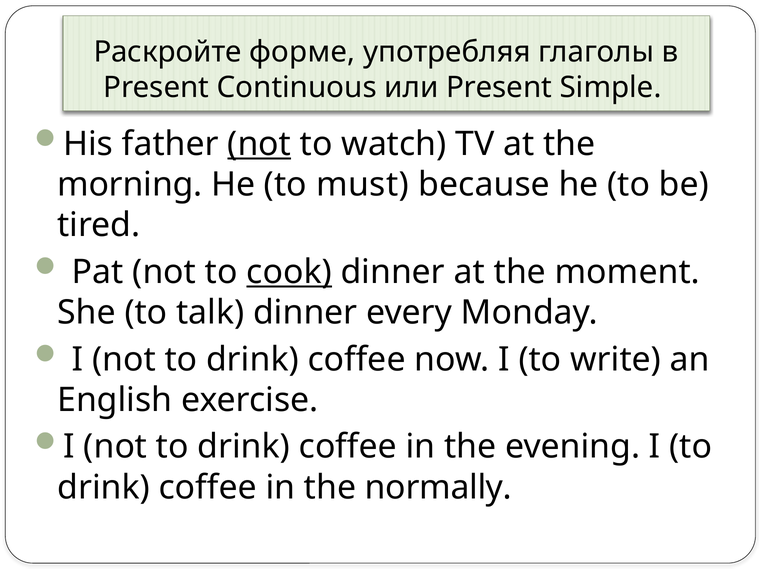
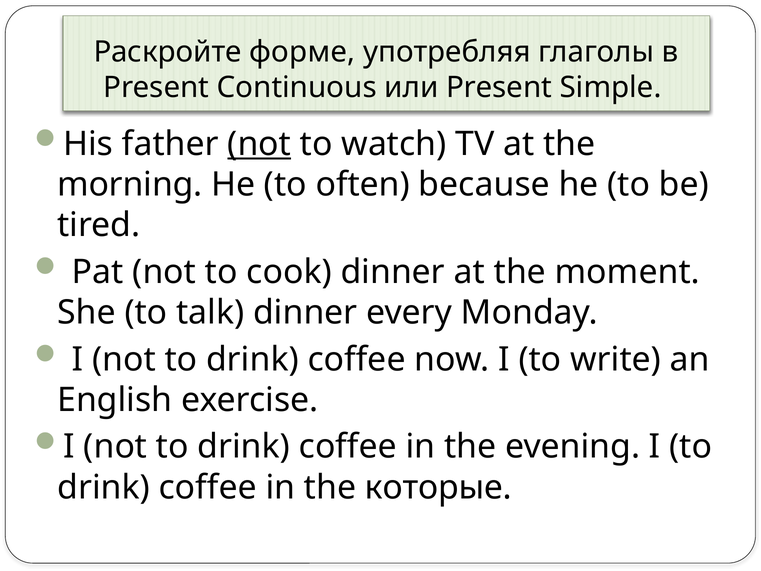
must: must -> often
cook underline: present -> none
normally: normally -> которые
